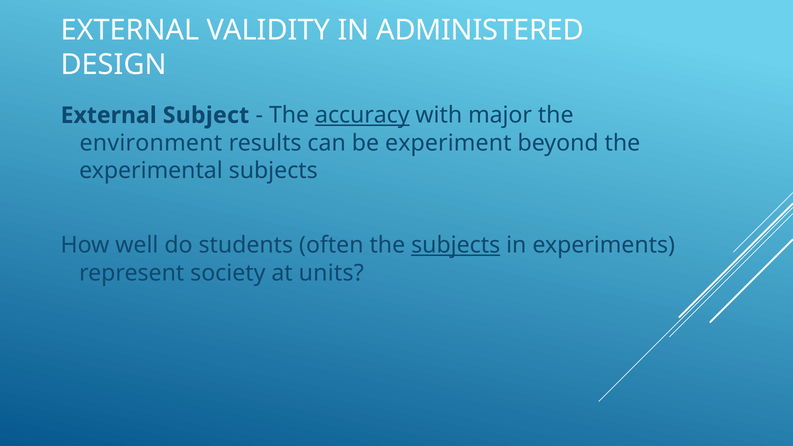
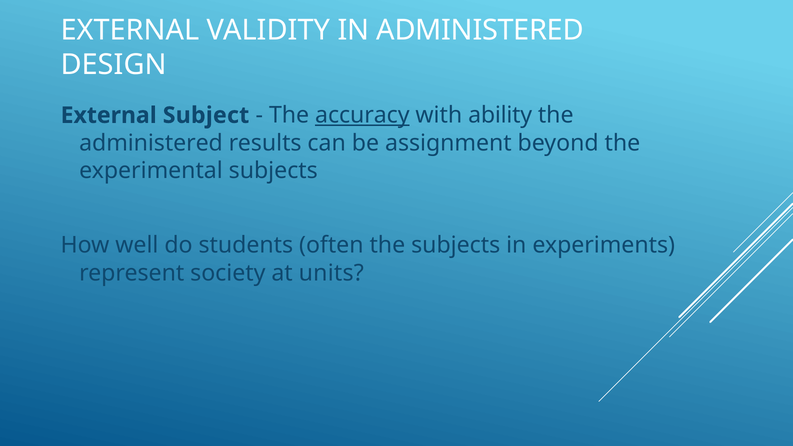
major: major -> ability
environment at (151, 143): environment -> administered
experiment: experiment -> assignment
subjects at (456, 245) underline: present -> none
